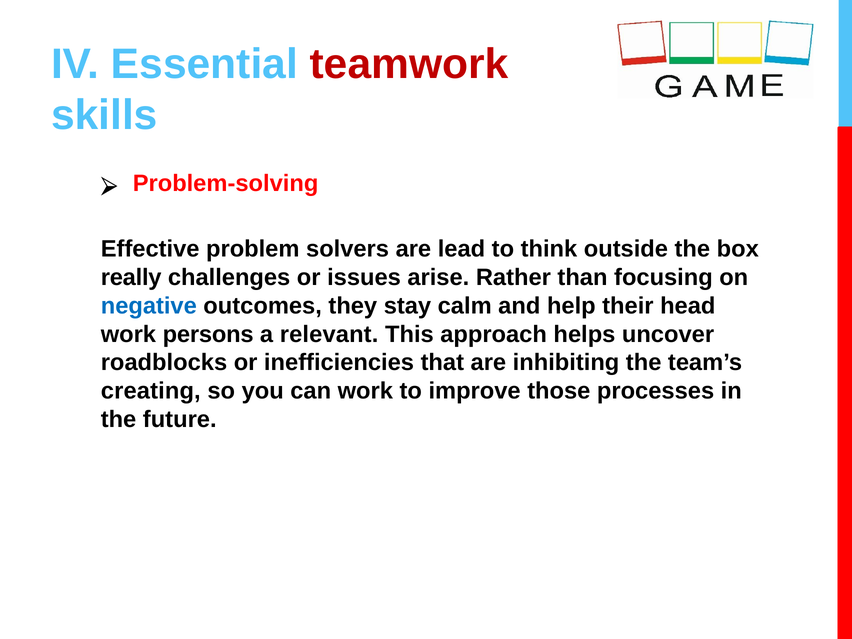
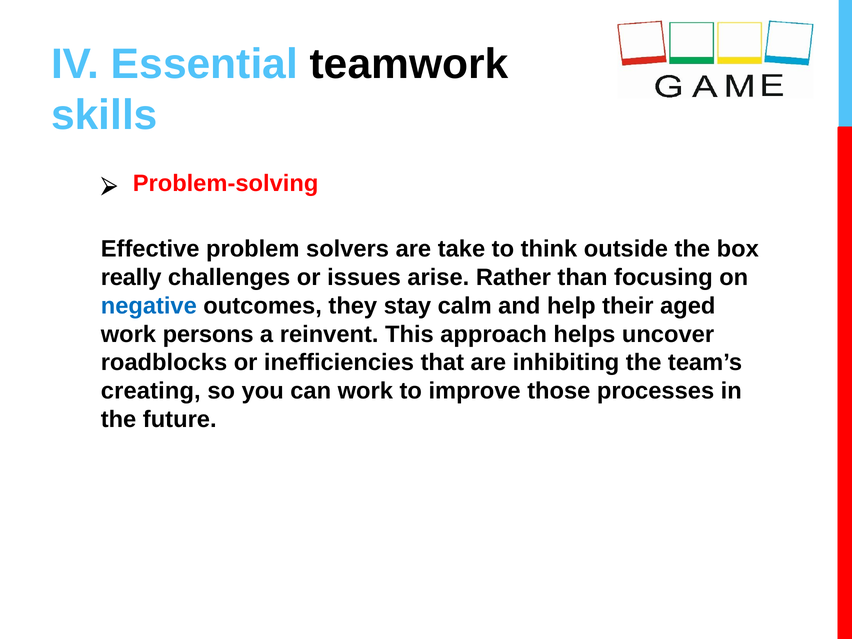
teamwork colour: red -> black
lead: lead -> take
head: head -> aged
relevant: relevant -> reinvent
